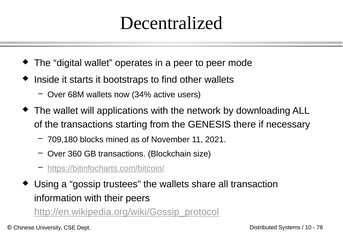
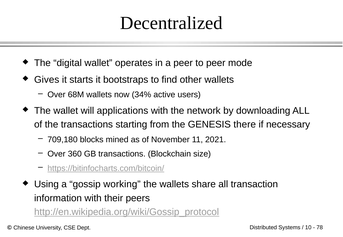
Inside: Inside -> Gives
trustees: trustees -> working
